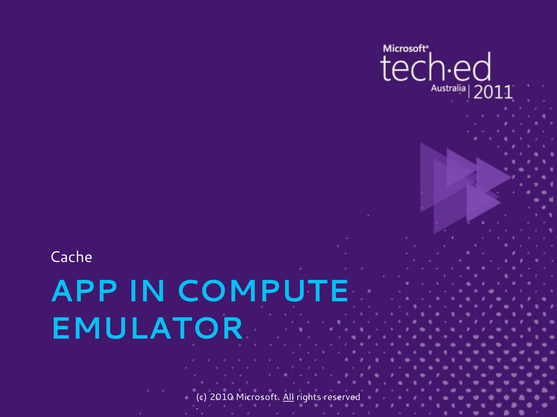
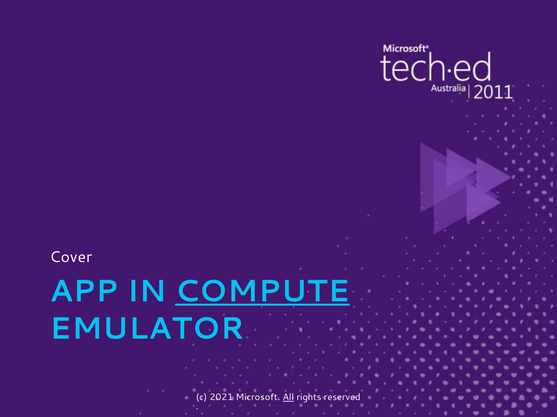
Cache: Cache -> Cover
COMPUTE underline: none -> present
2010: 2010 -> 2021
